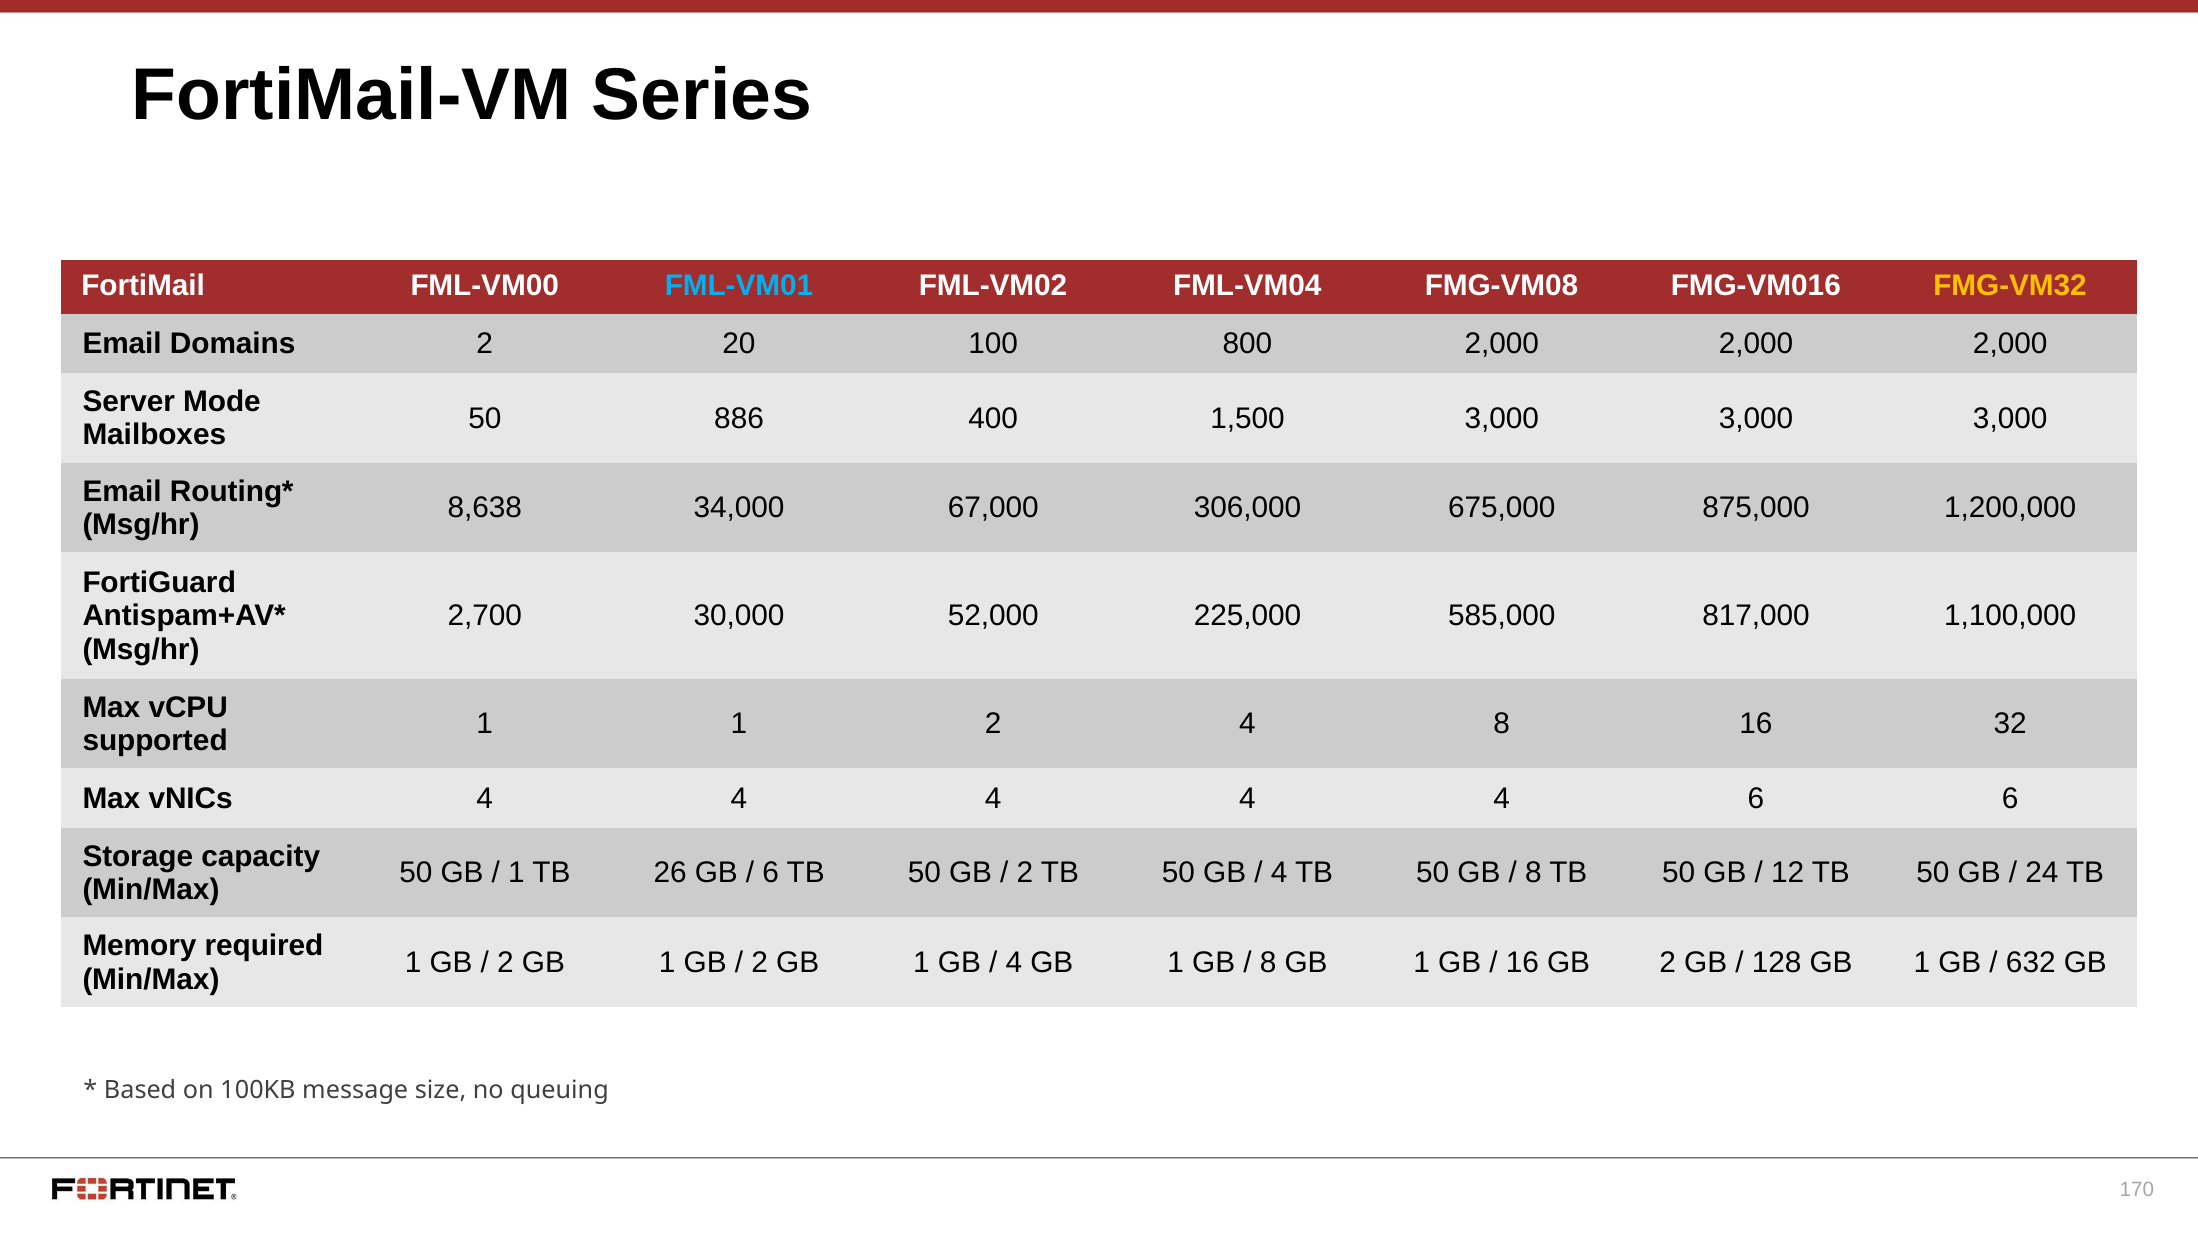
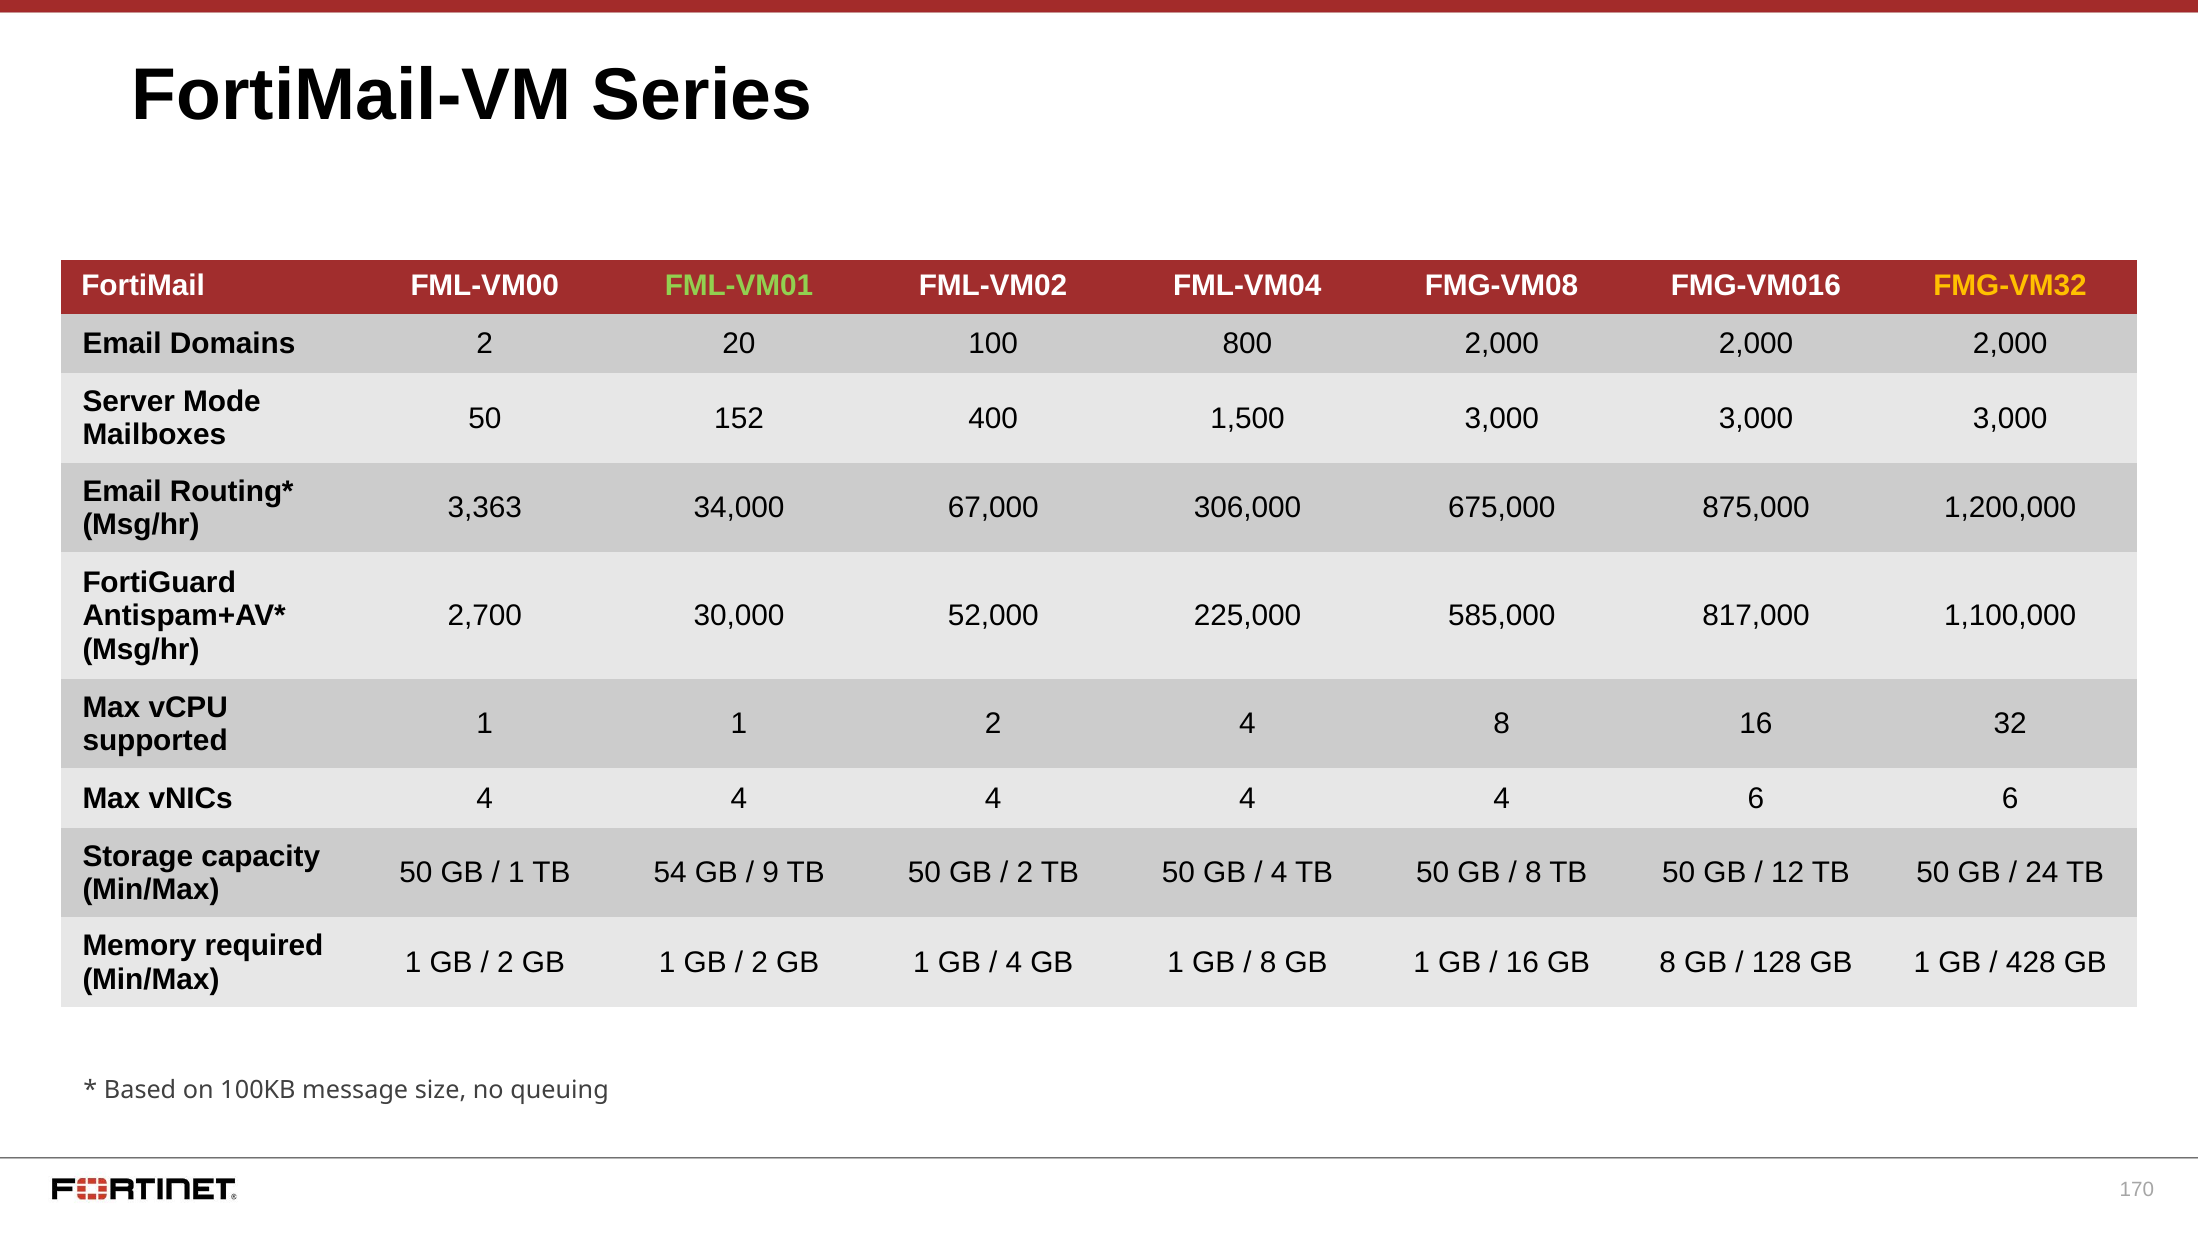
FML-VM01 colour: light blue -> light green
886: 886 -> 152
8,638: 8,638 -> 3,363
26: 26 -> 54
6 at (771, 874): 6 -> 9
GB 2: 2 -> 8
632: 632 -> 428
